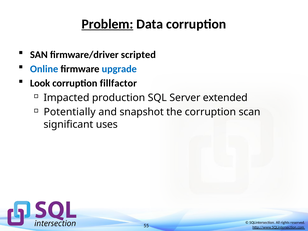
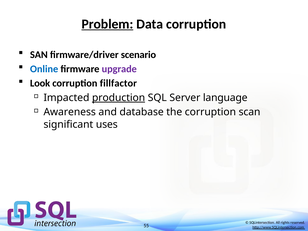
scripted: scripted -> scenario
upgrade colour: blue -> purple
production underline: none -> present
extended: extended -> language
Potentially: Potentially -> Awareness
snapshot: snapshot -> database
